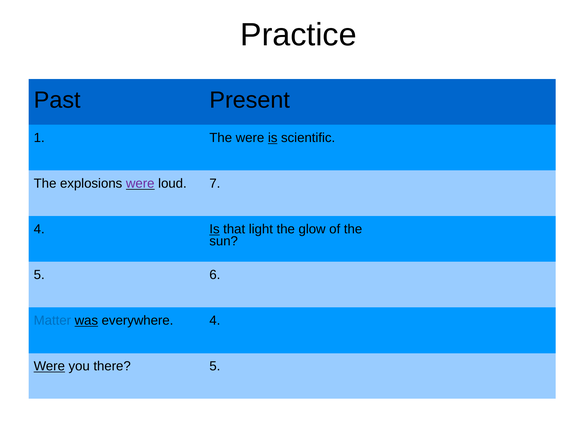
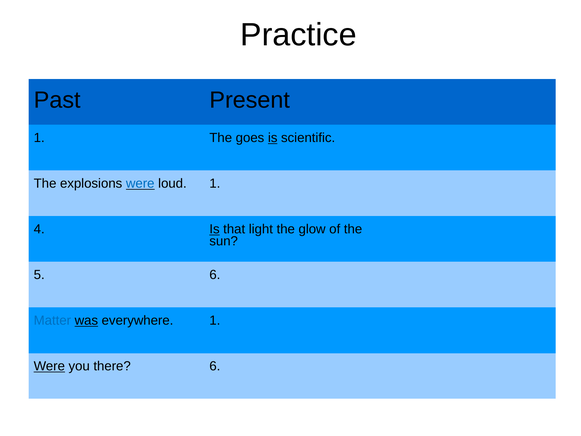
The were: were -> goes
were at (140, 183) colour: purple -> blue
loud 7: 7 -> 1
everywhere 4: 4 -> 1
there 5: 5 -> 6
